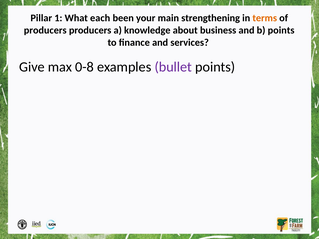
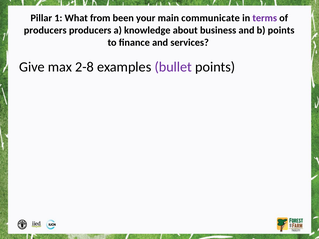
each: each -> from
strengthening: strengthening -> communicate
terms colour: orange -> purple
0-8: 0-8 -> 2-8
